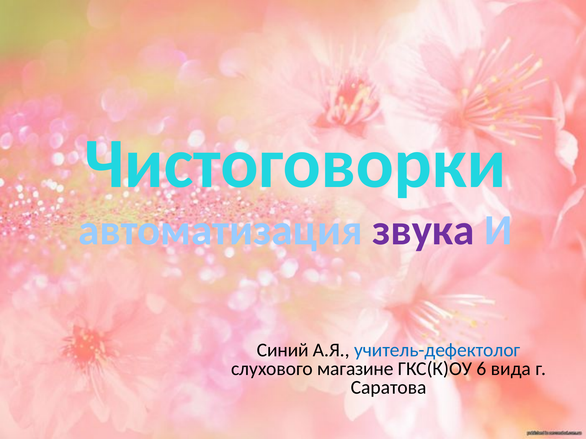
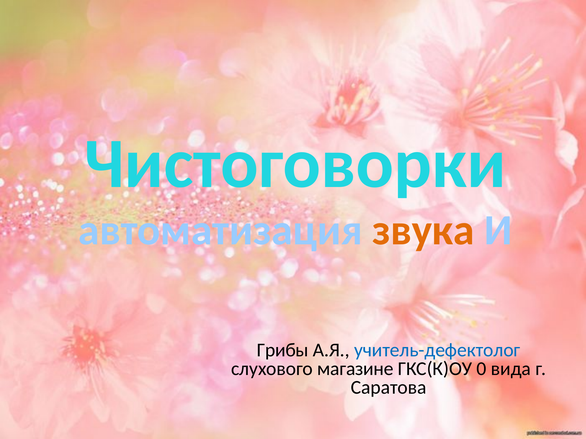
звука colour: purple -> orange
Синий: Синий -> Грибы
6: 6 -> 0
